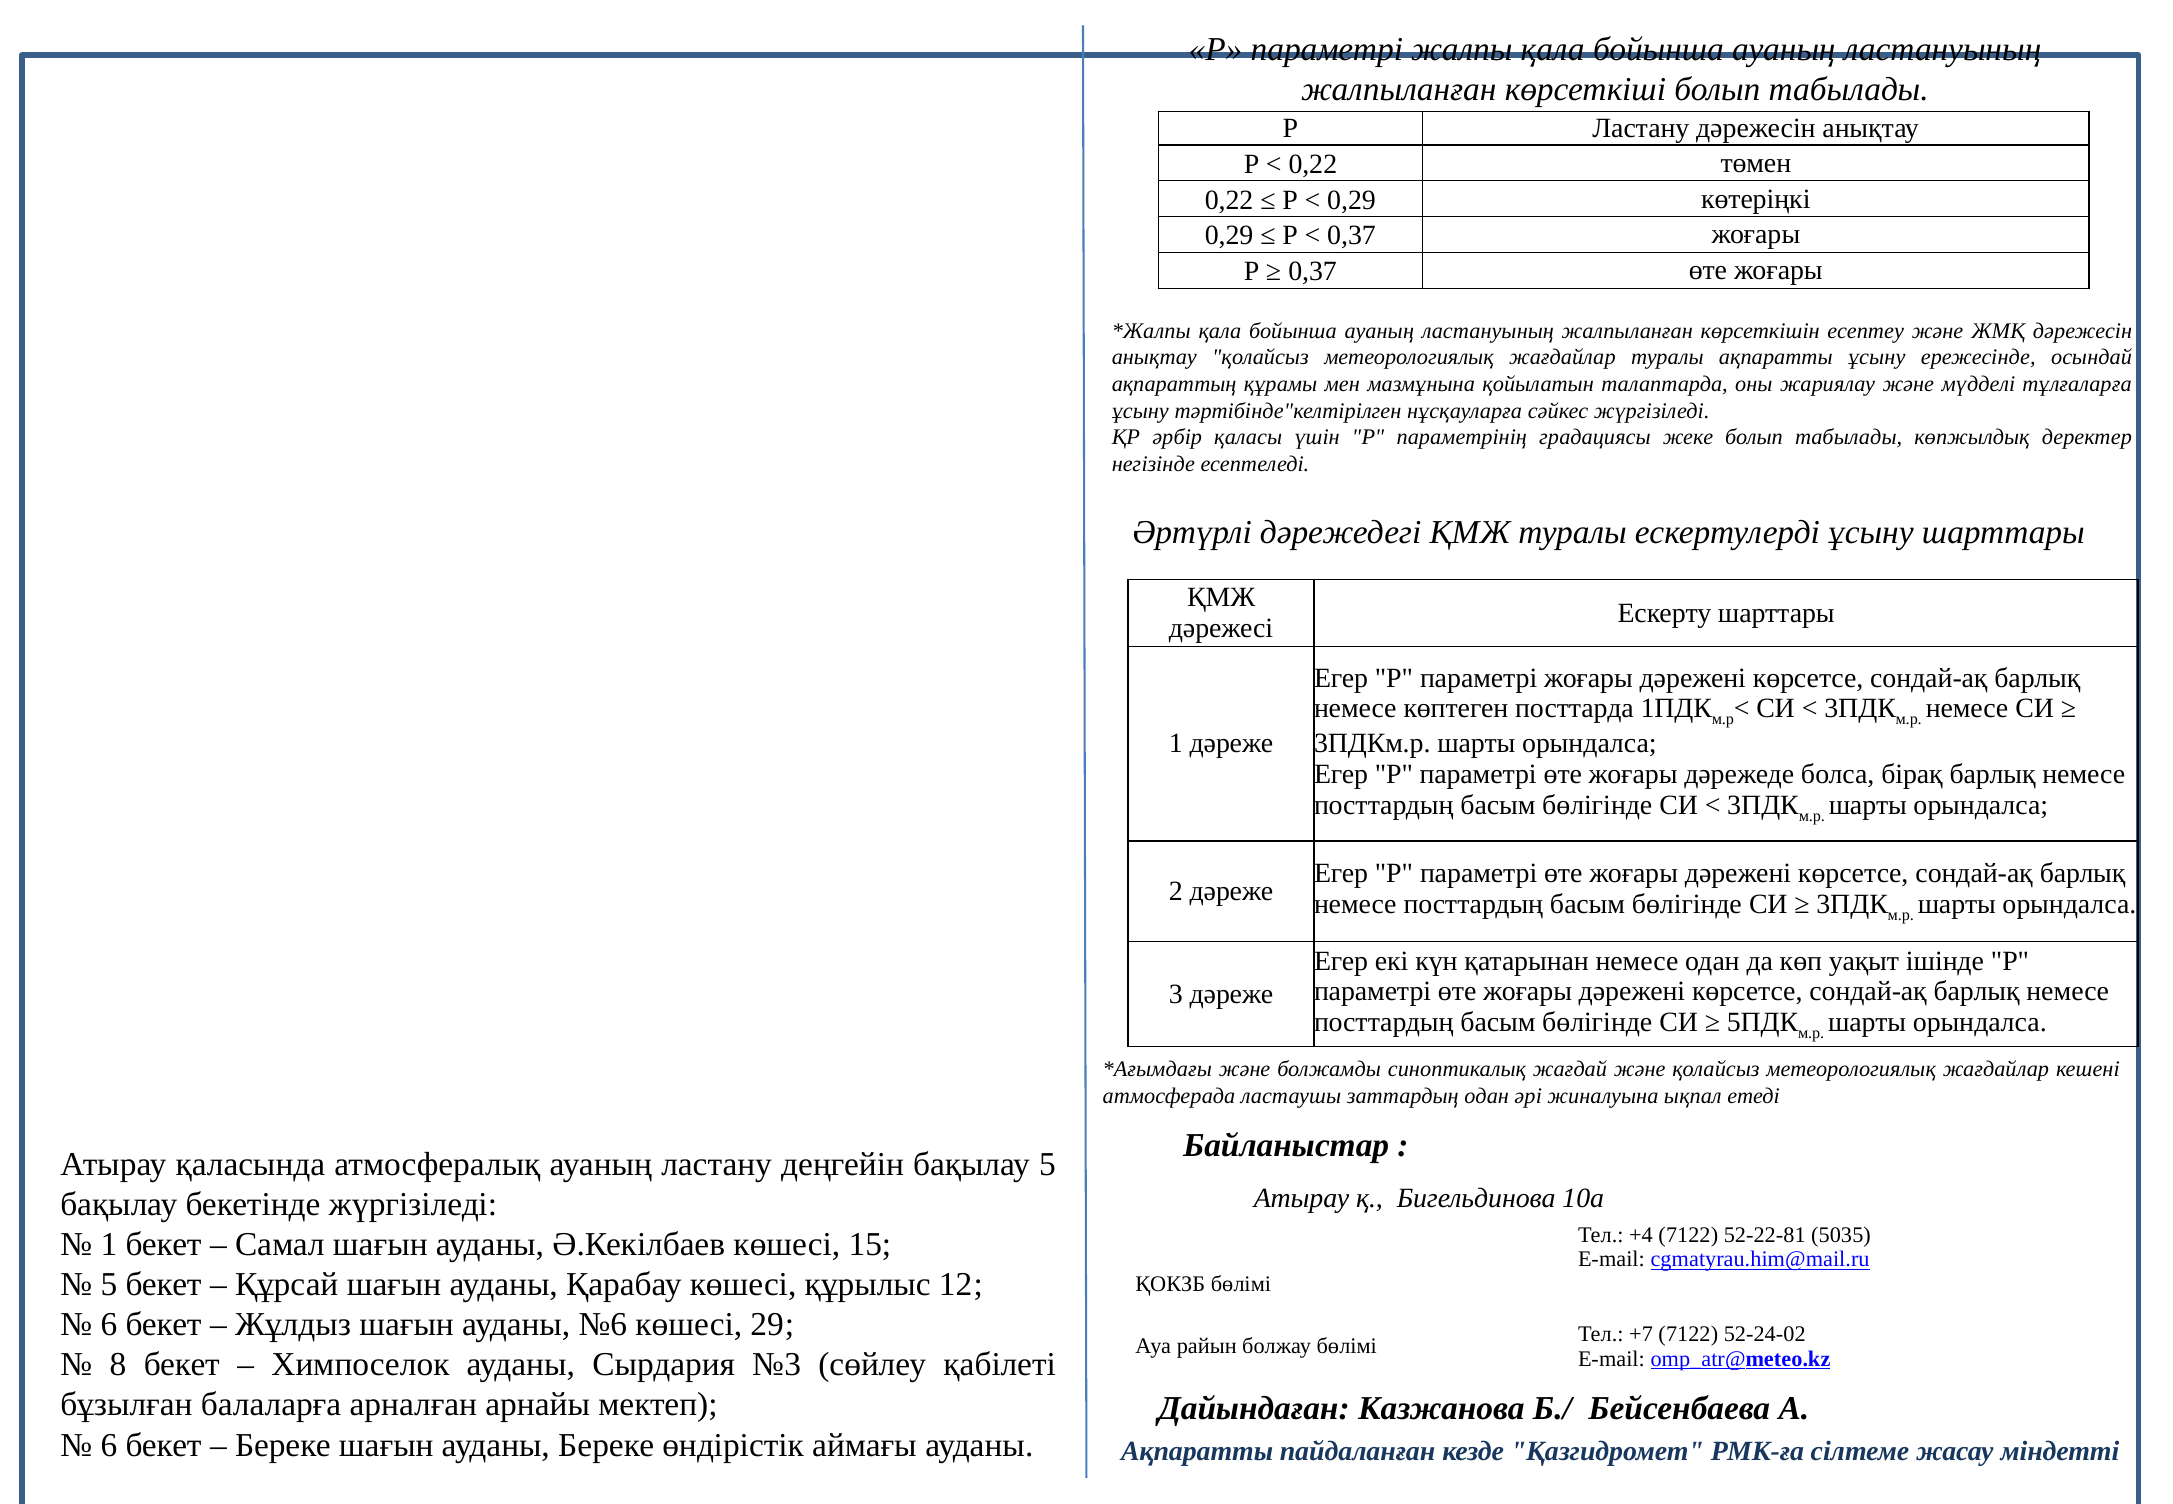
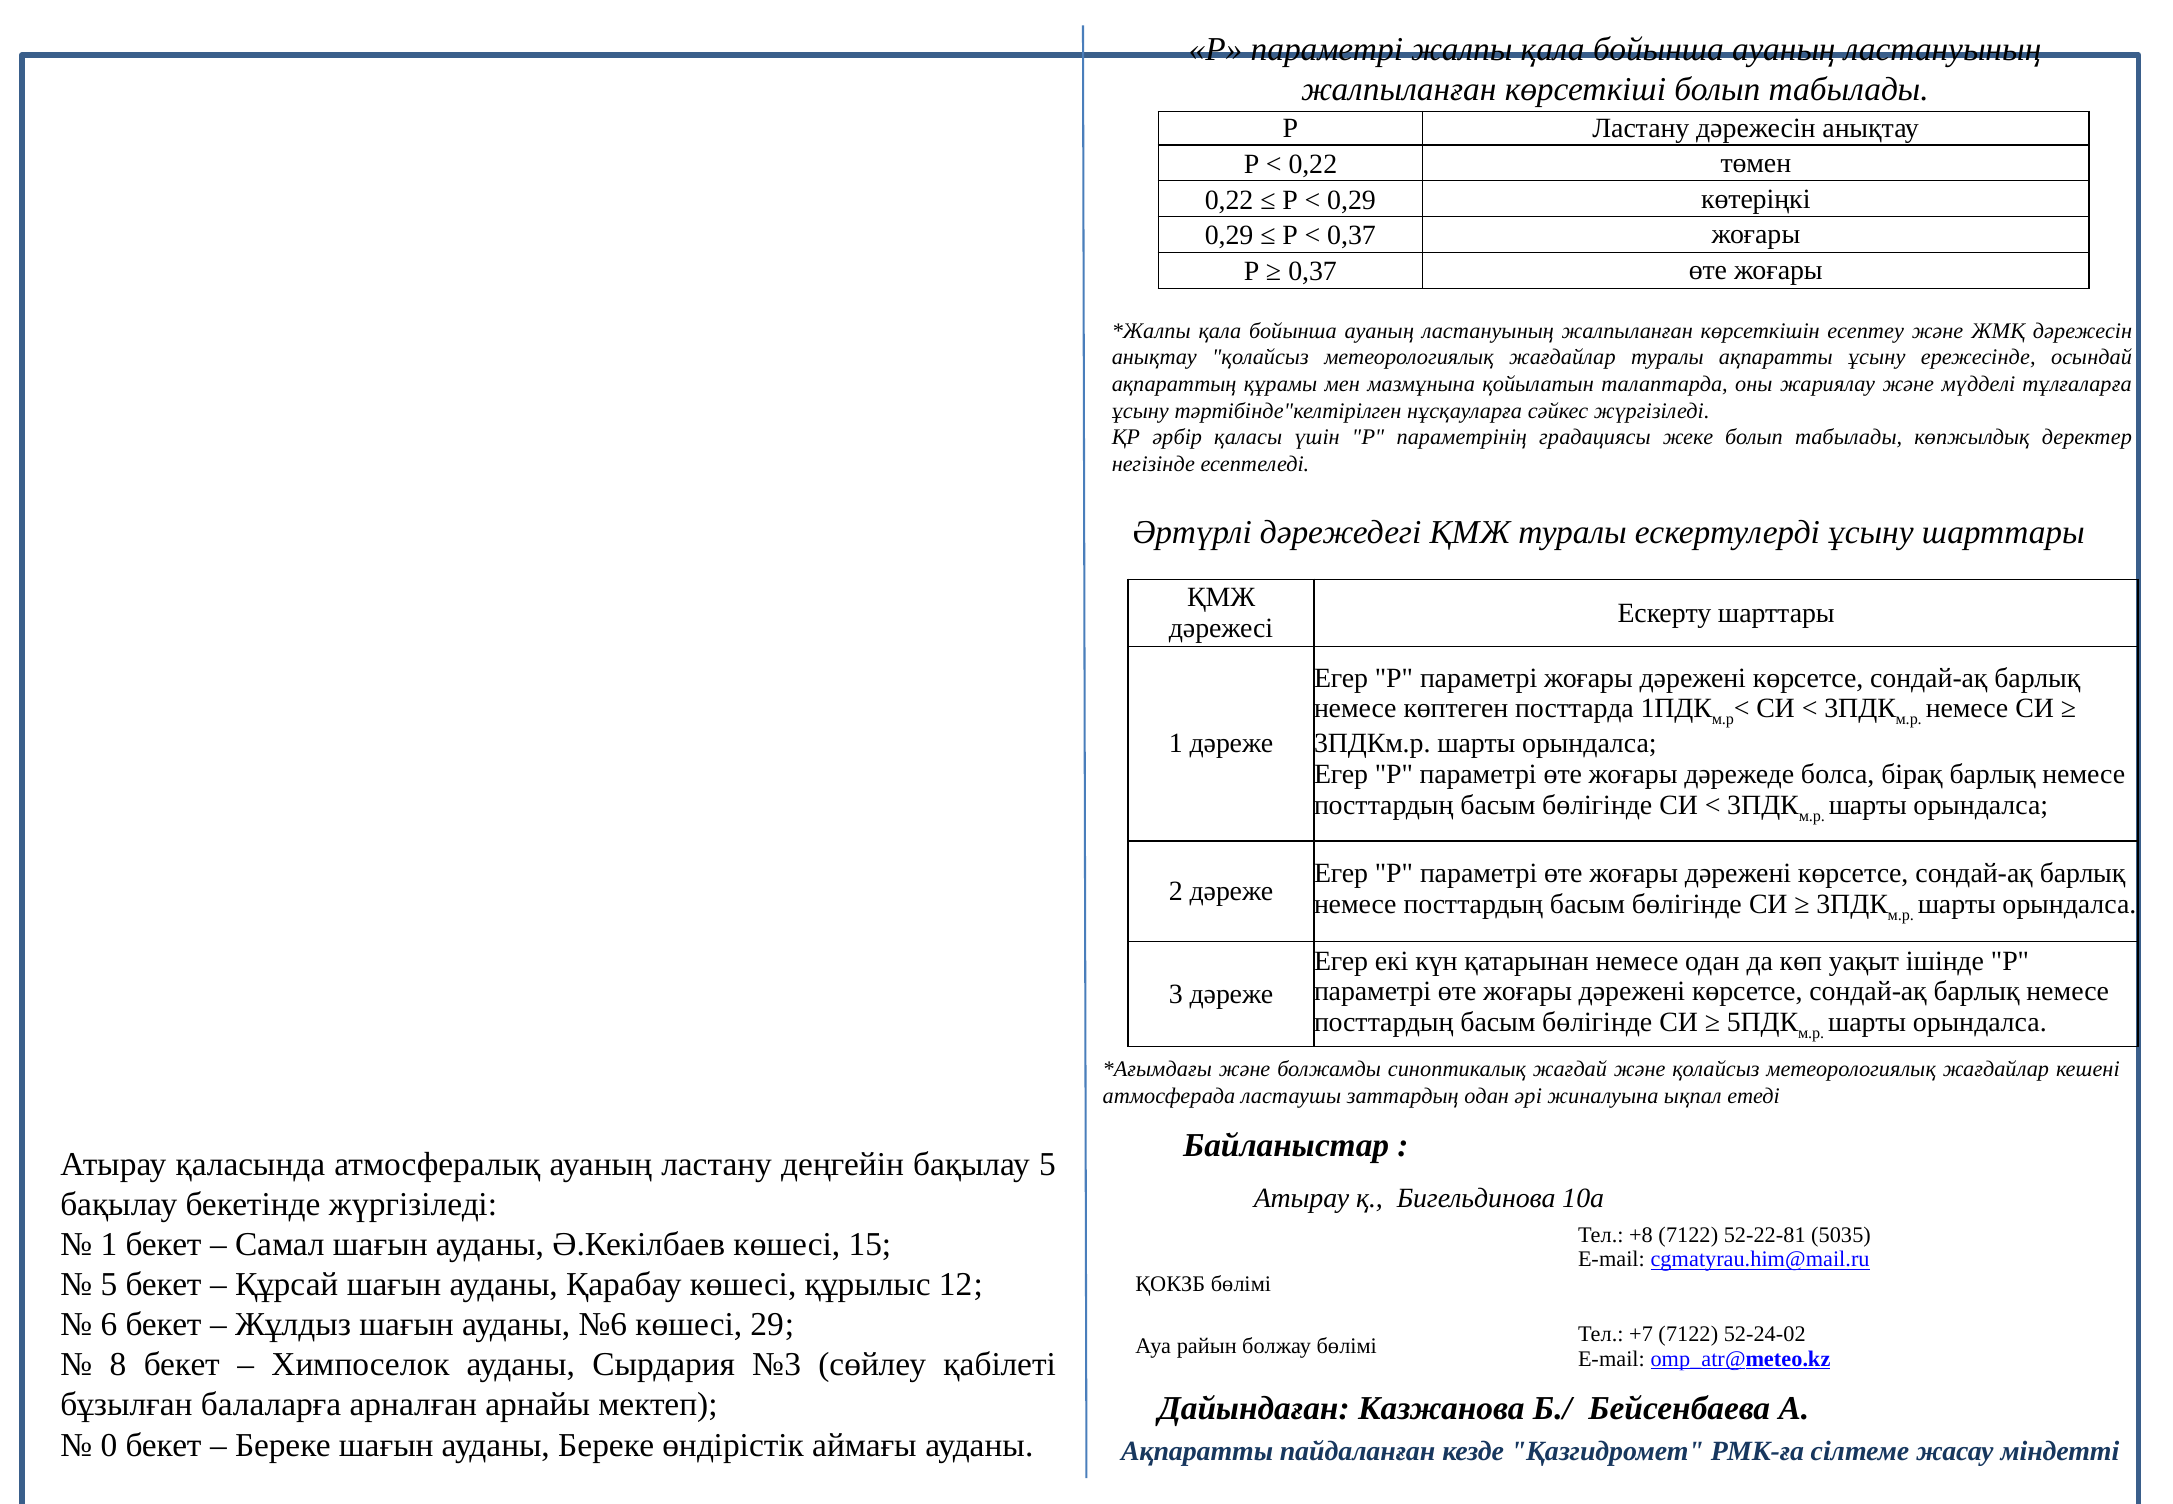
+4: +4 -> +8
6 at (109, 1445): 6 -> 0
